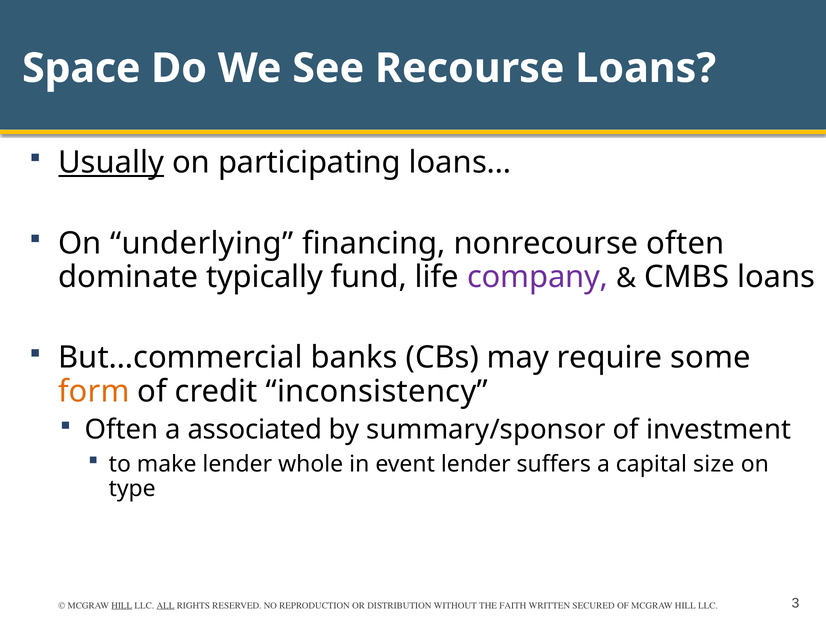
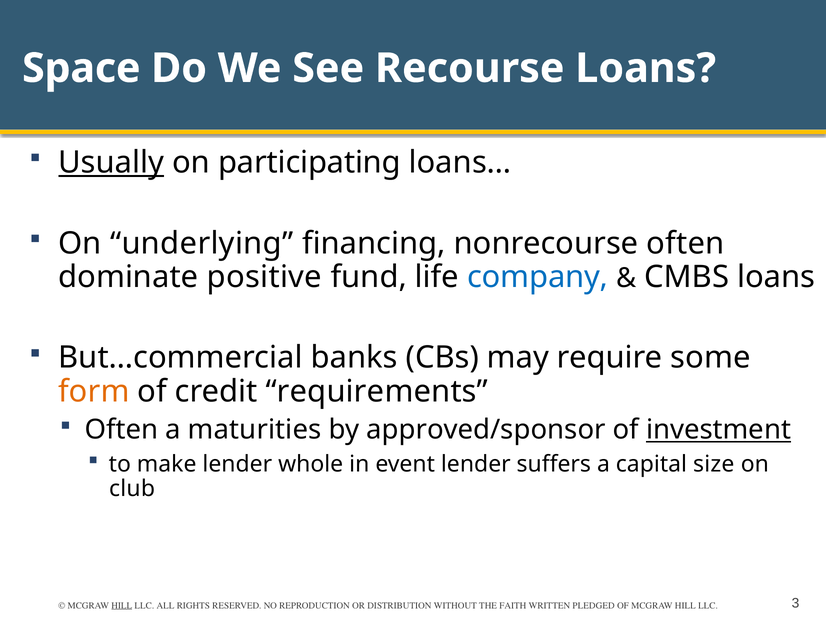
typically: typically -> positive
company colour: purple -> blue
inconsistency: inconsistency -> requirements
associated: associated -> maturities
summary/sponsor: summary/sponsor -> approved/sponsor
investment underline: none -> present
type: type -> club
ALL underline: present -> none
SECURED: SECURED -> PLEDGED
